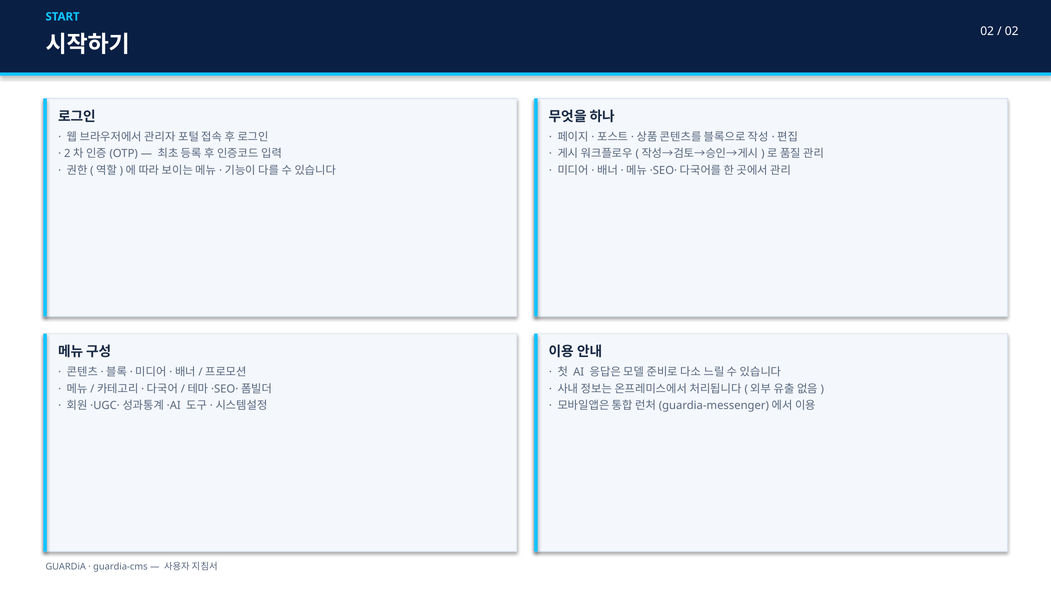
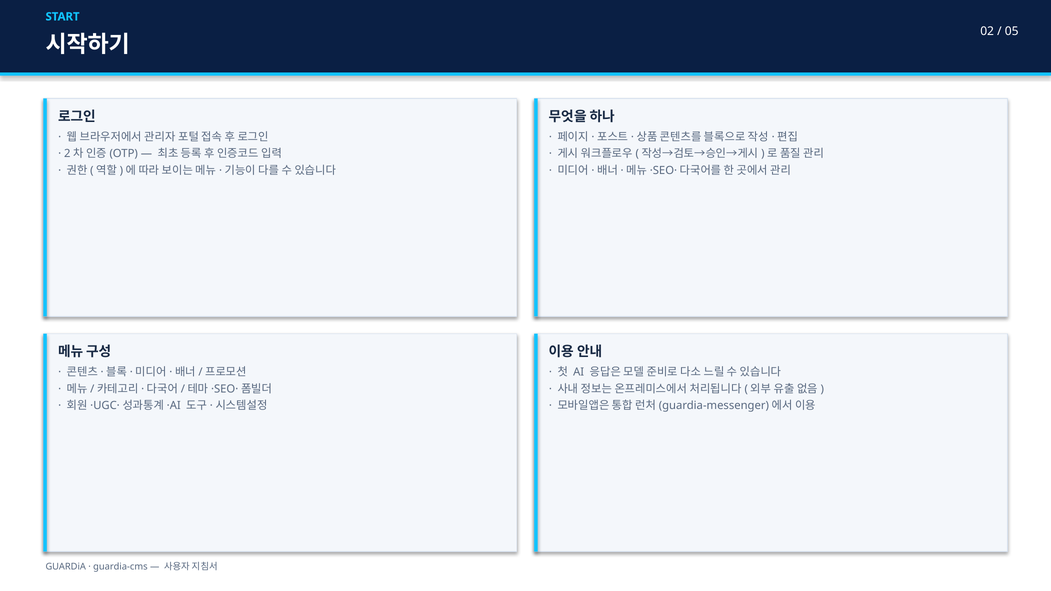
02 at (1012, 31): 02 -> 05
